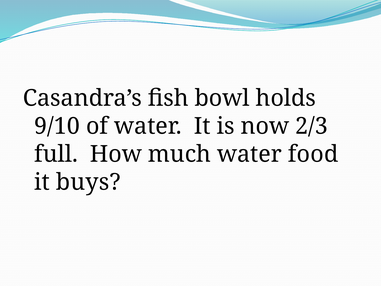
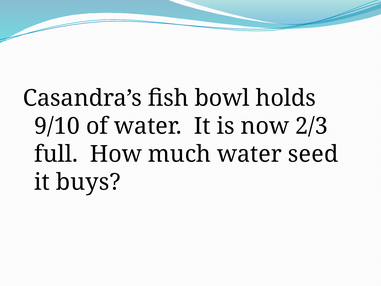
food: food -> seed
